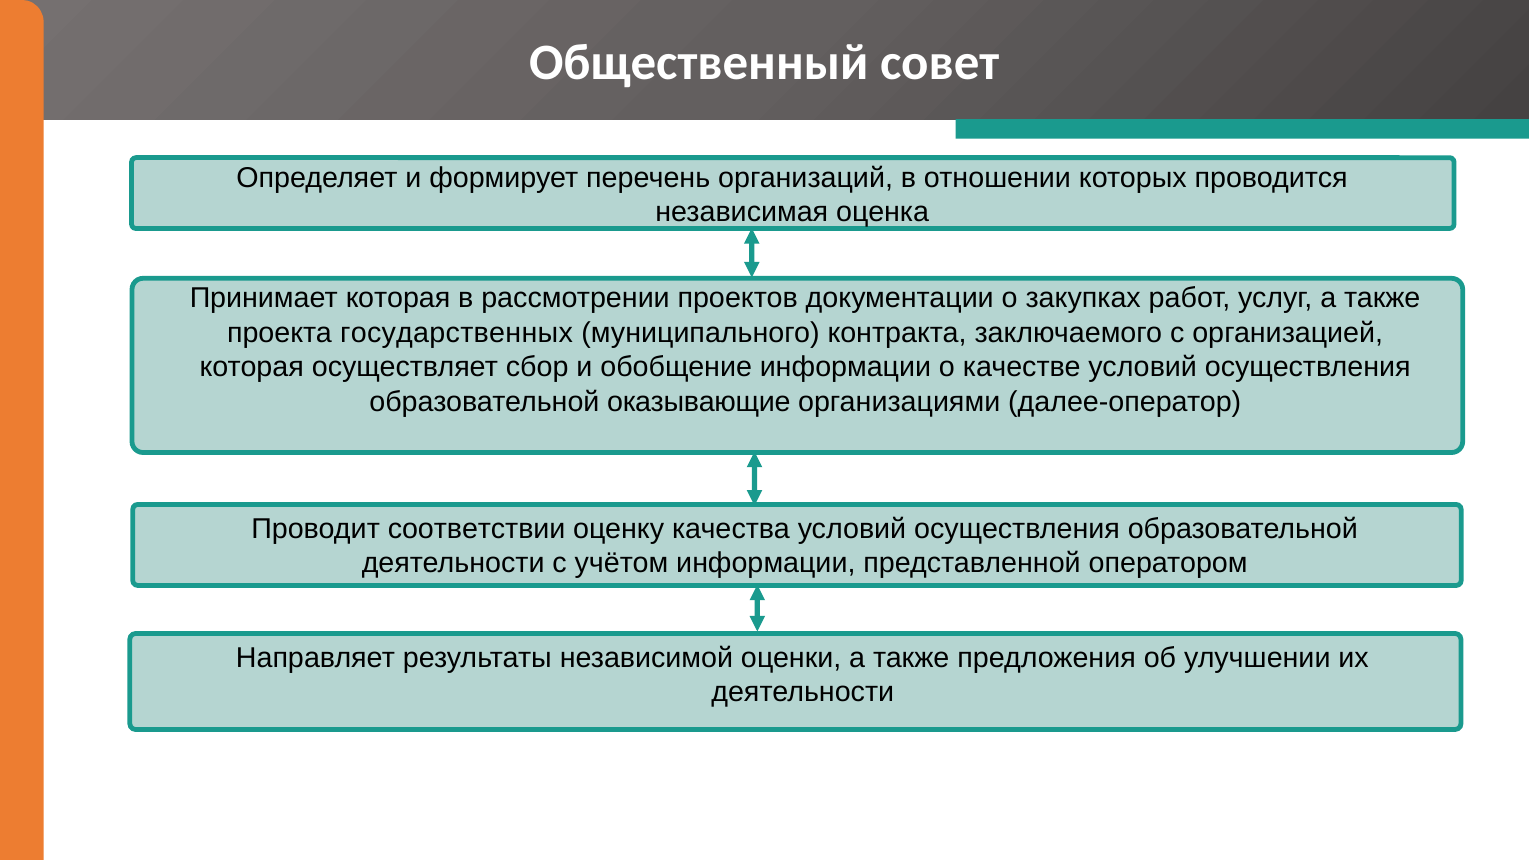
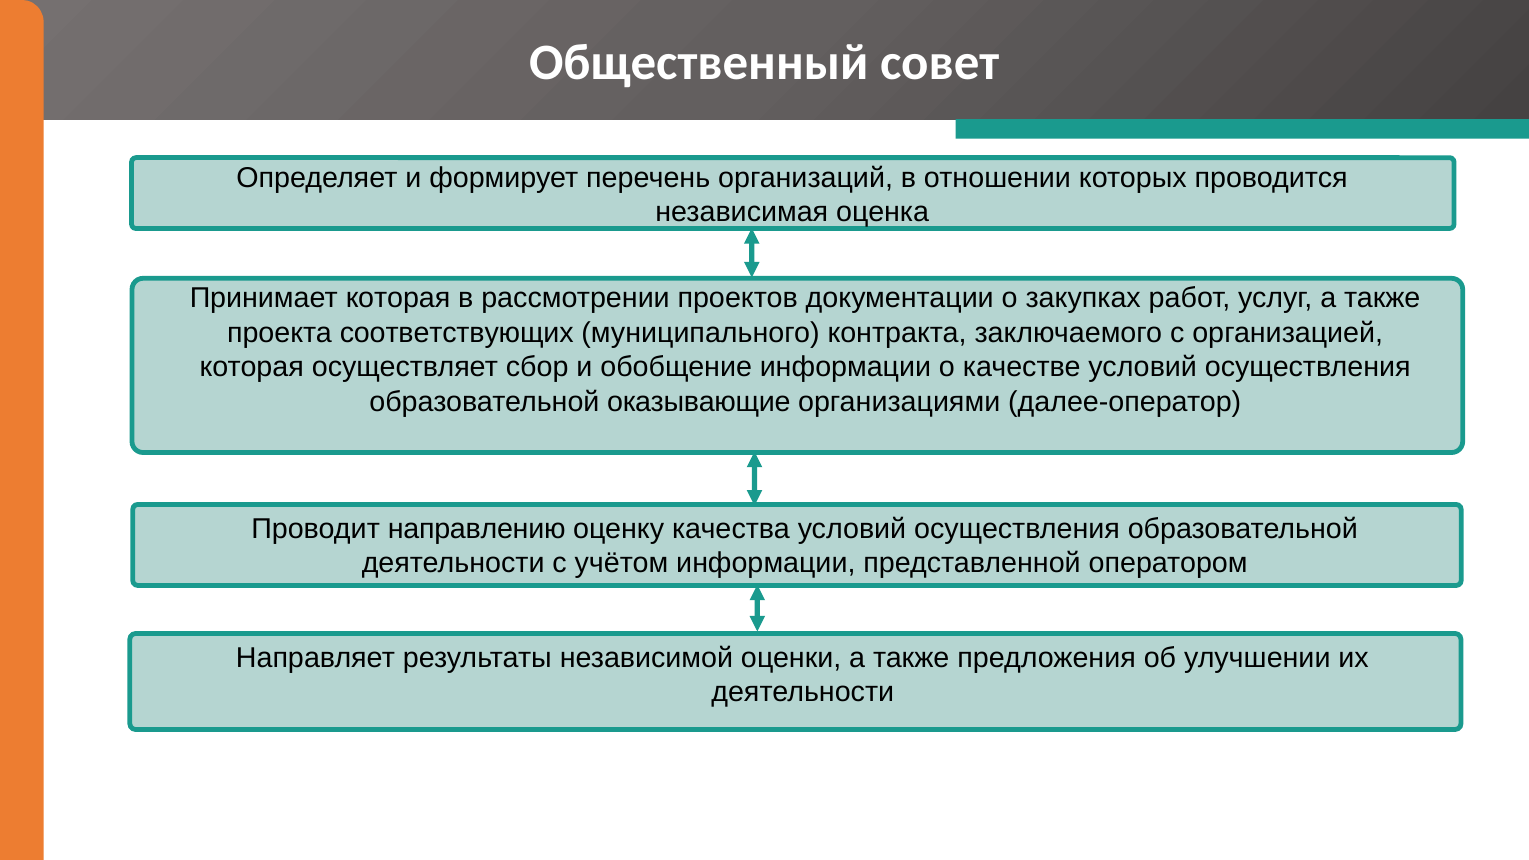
государственных: государственных -> соответствующих
соответствии: соответствии -> направлению
